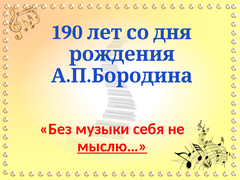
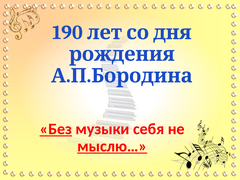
Без underline: none -> present
